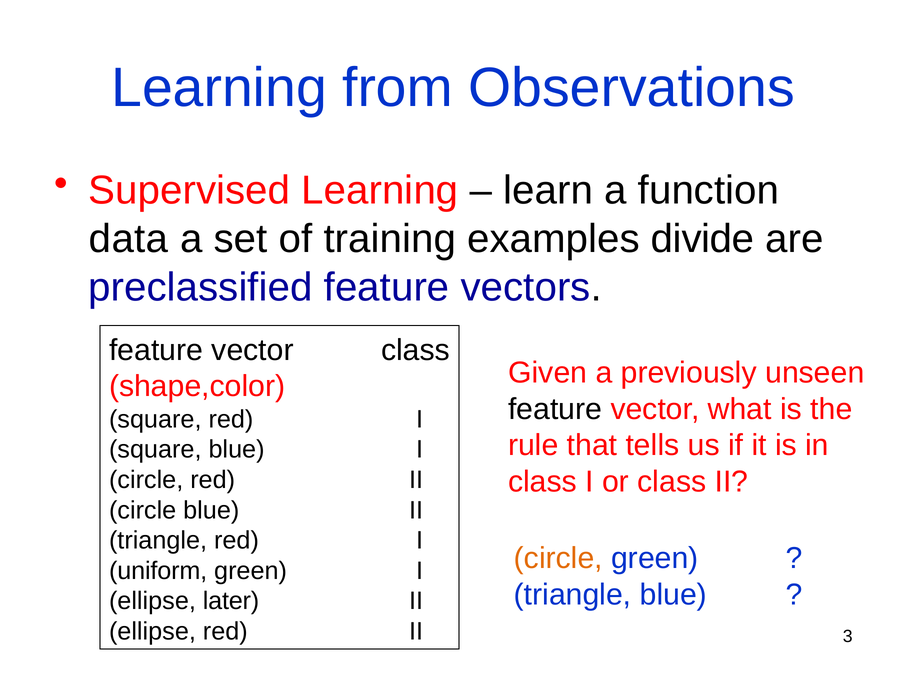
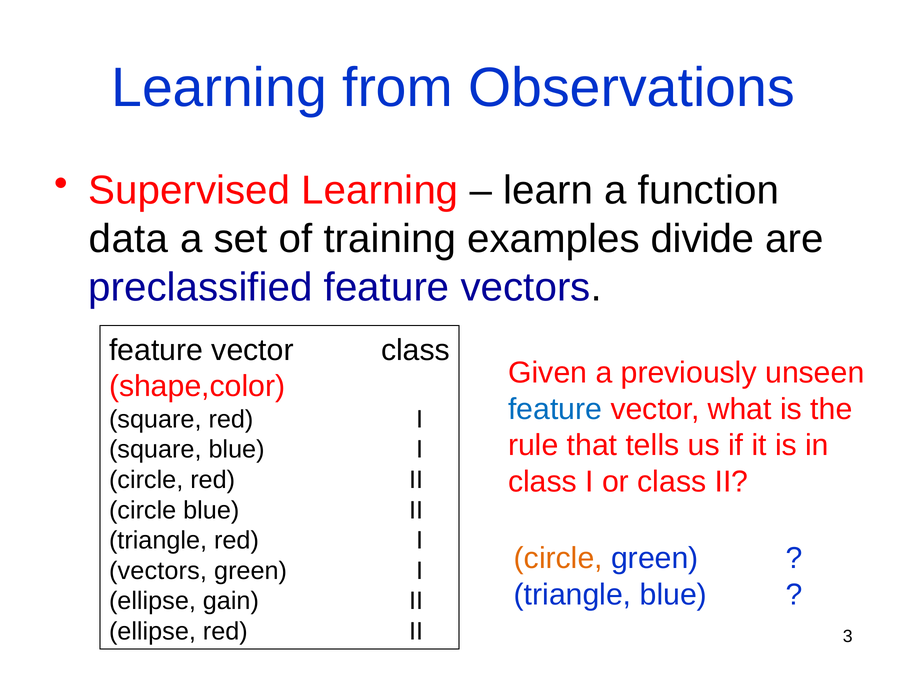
feature at (555, 409) colour: black -> blue
uniform at (158, 570): uniform -> vectors
later: later -> gain
